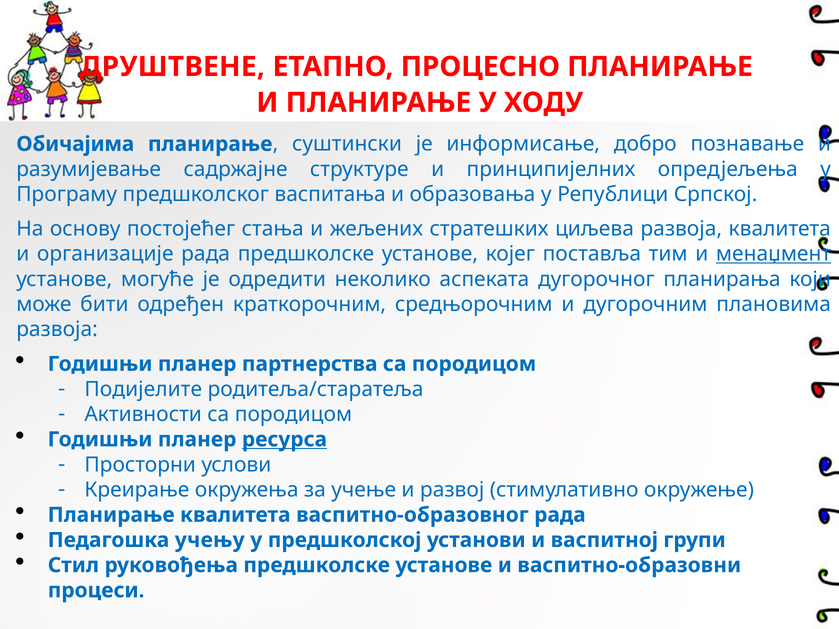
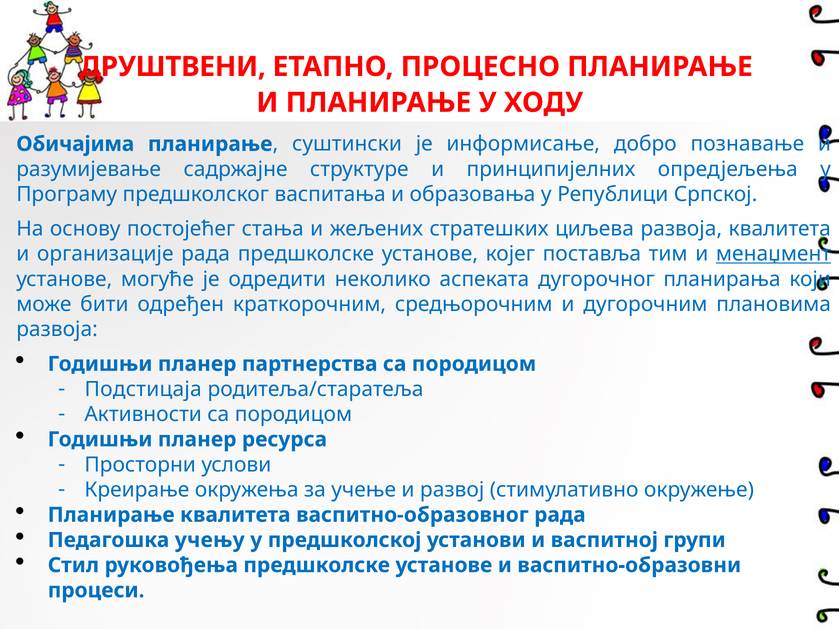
ДРУШТВЕНЕ: ДРУШТВЕНЕ -> ДРУШТВЕНИ
Подијелите: Подијелите -> Подстицаја
ресурса underline: present -> none
